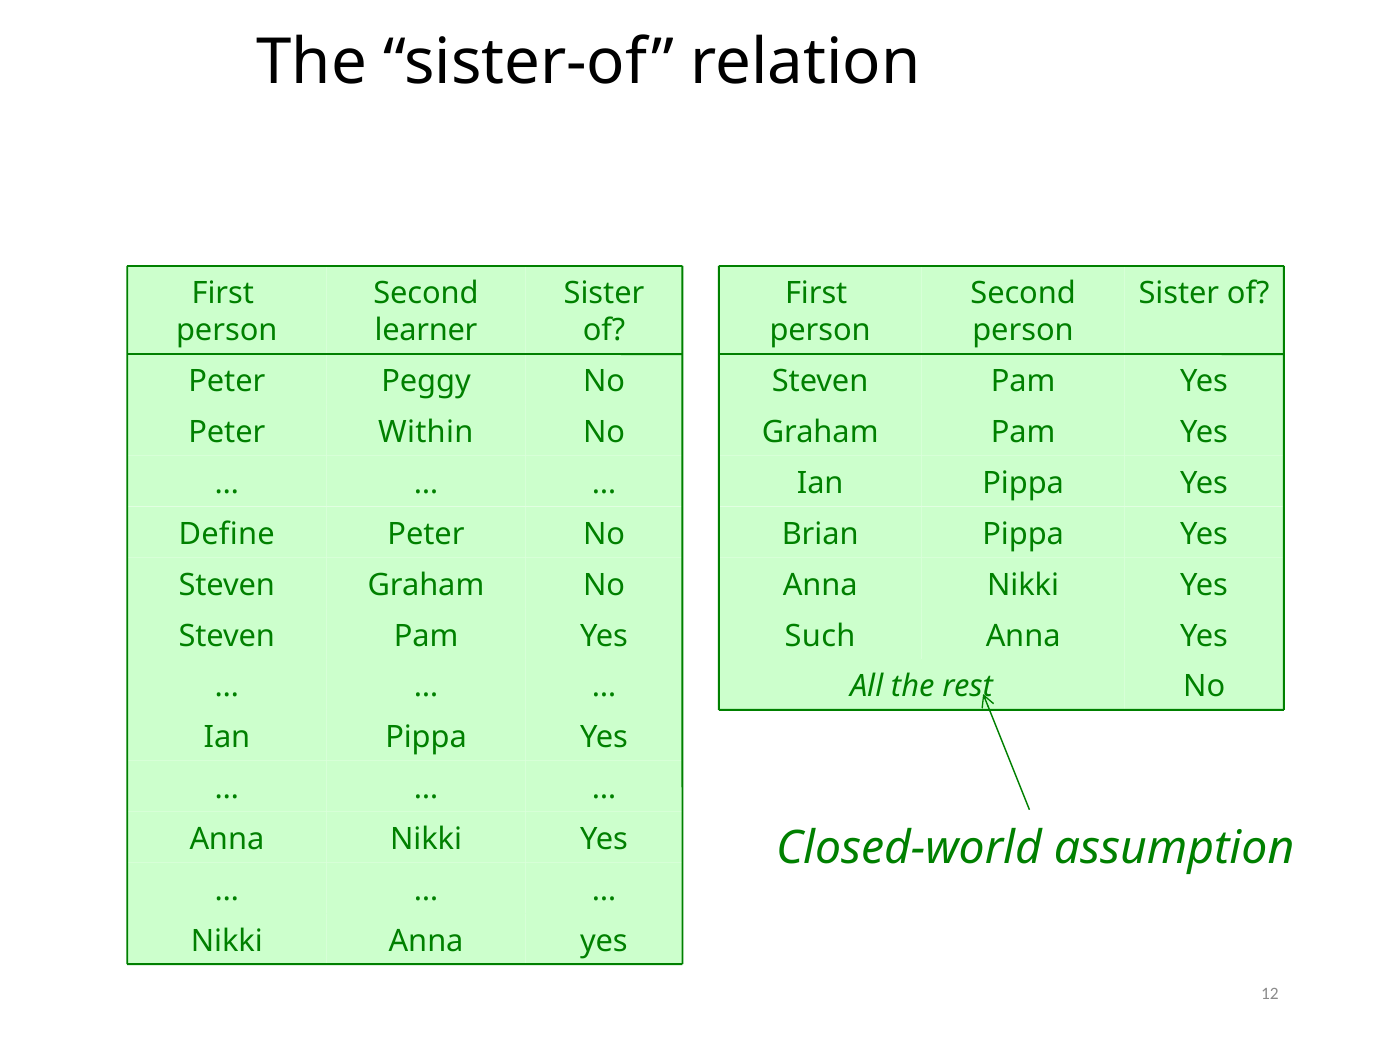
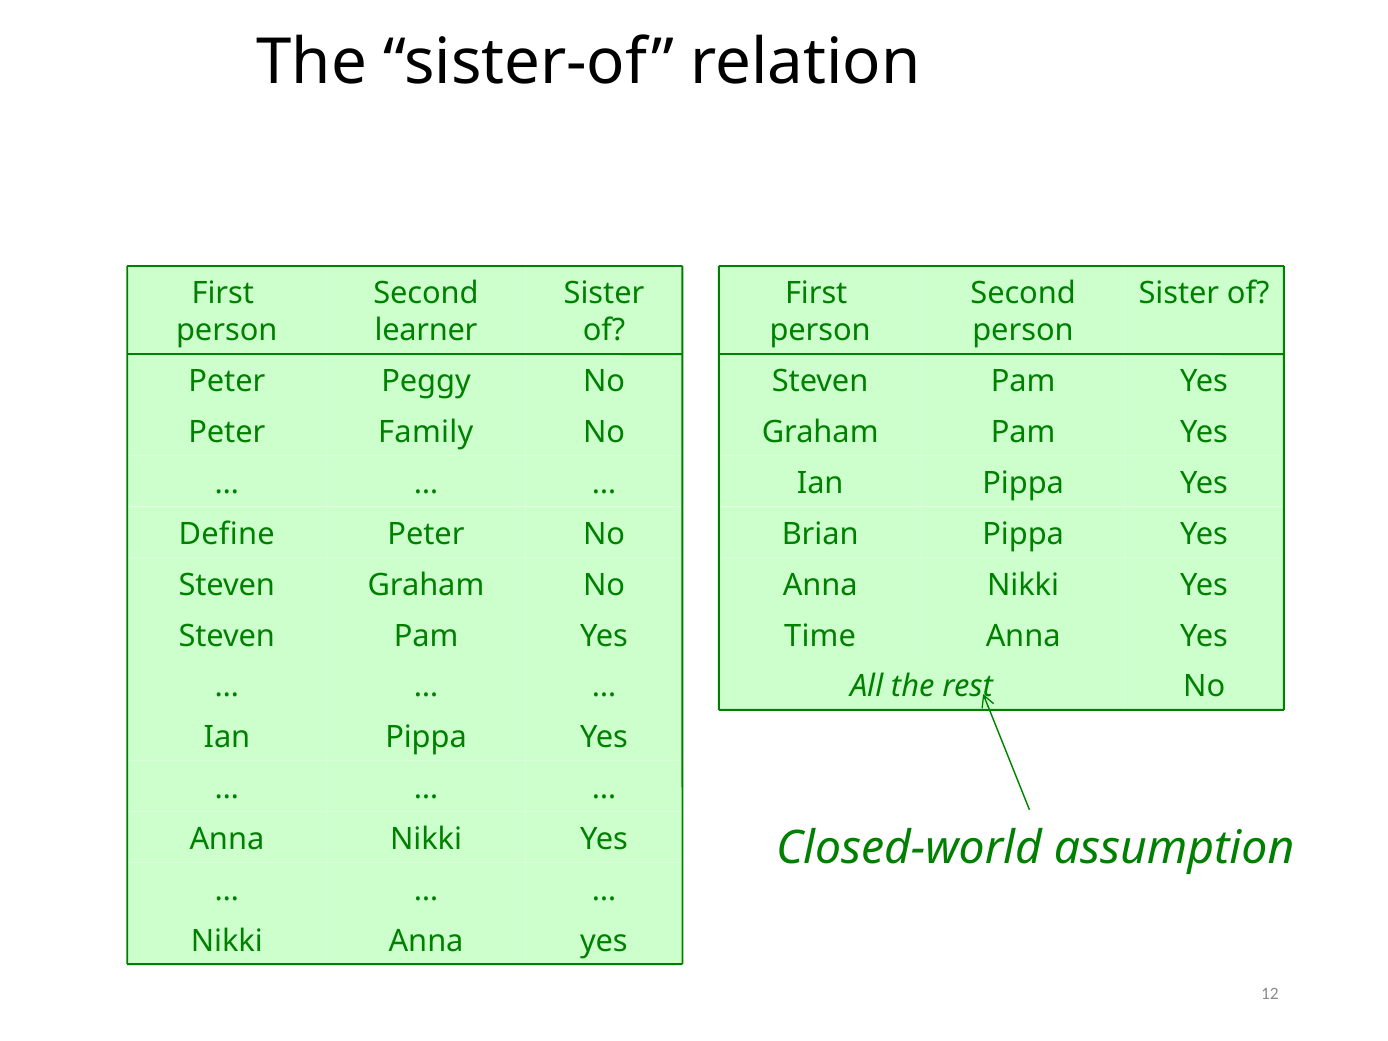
Within: Within -> Family
Such: Such -> Time
